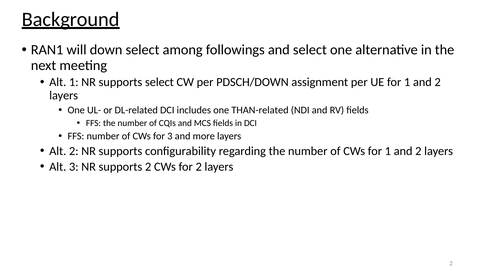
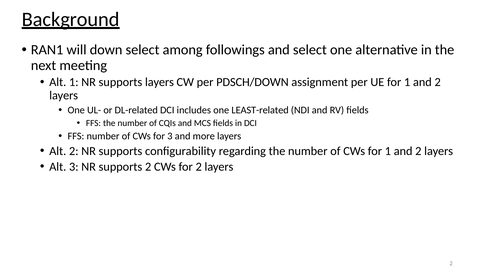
supports select: select -> layers
THAN-related: THAN-related -> LEAST-related
